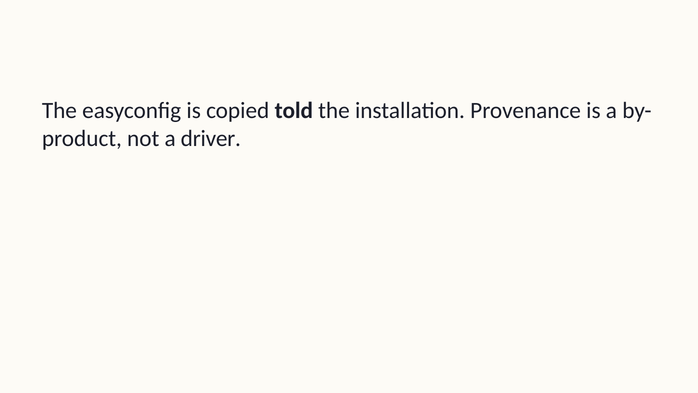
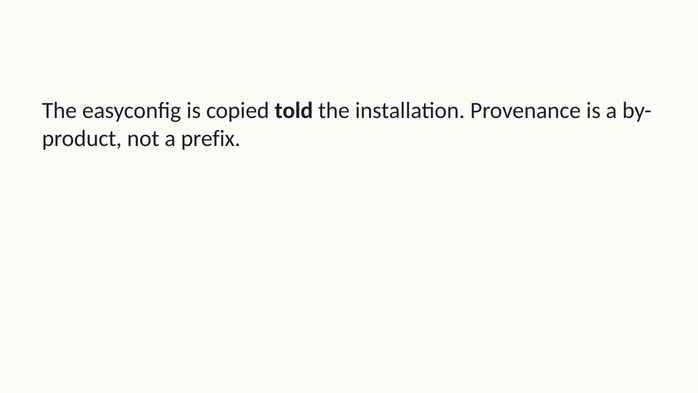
driver: driver -> prefix
